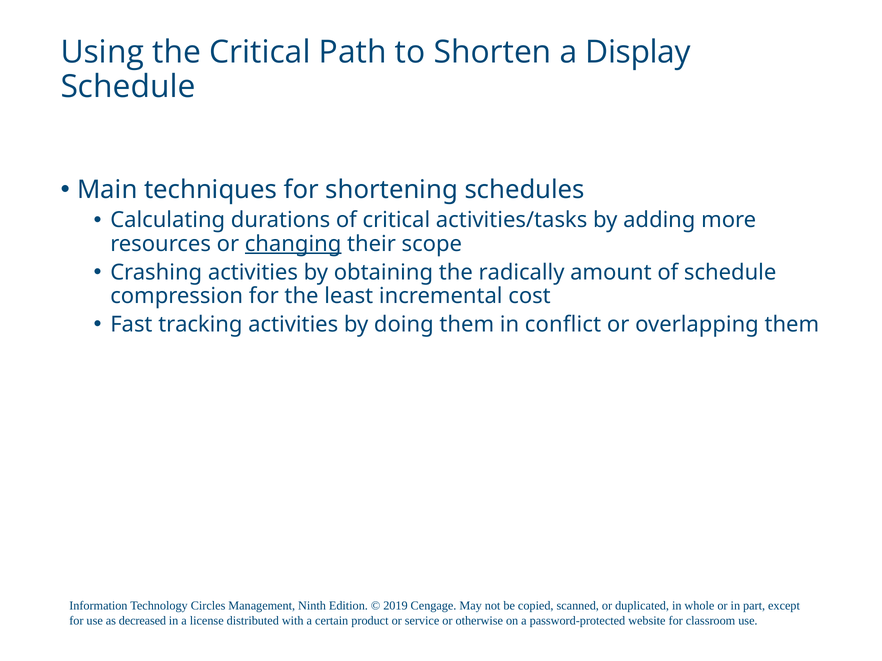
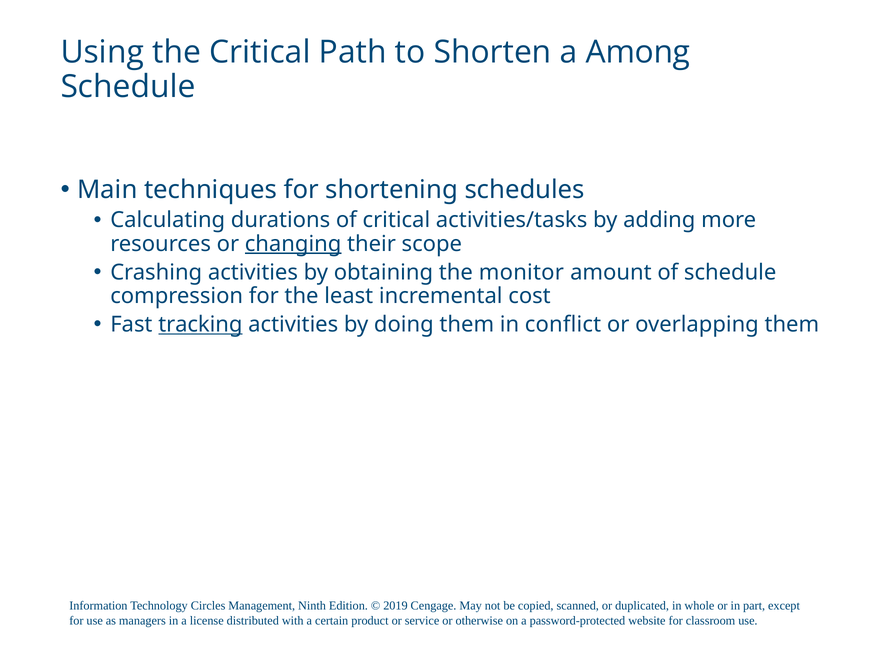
Display: Display -> Among
radically: radically -> monitor
tracking underline: none -> present
decreased: decreased -> managers
